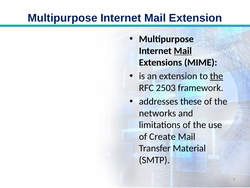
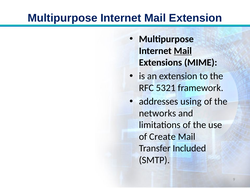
the at (217, 76) underline: present -> none
2503: 2503 -> 5321
these: these -> using
Material: Material -> Included
